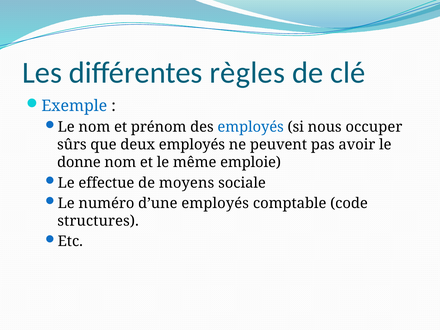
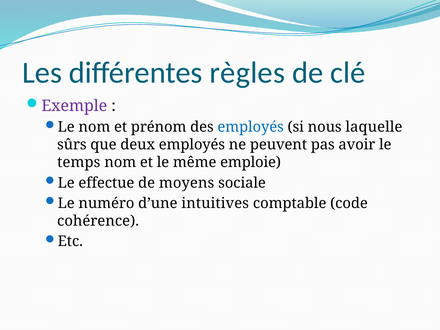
Exemple colour: blue -> purple
occuper: occuper -> laquelle
donne: donne -> temps
d’une employés: employés -> intuitives
structures: structures -> cohérence
